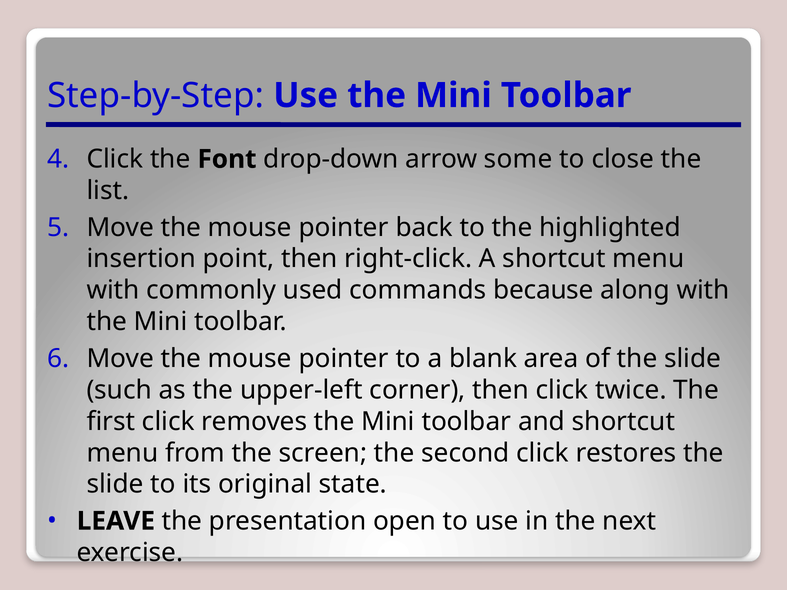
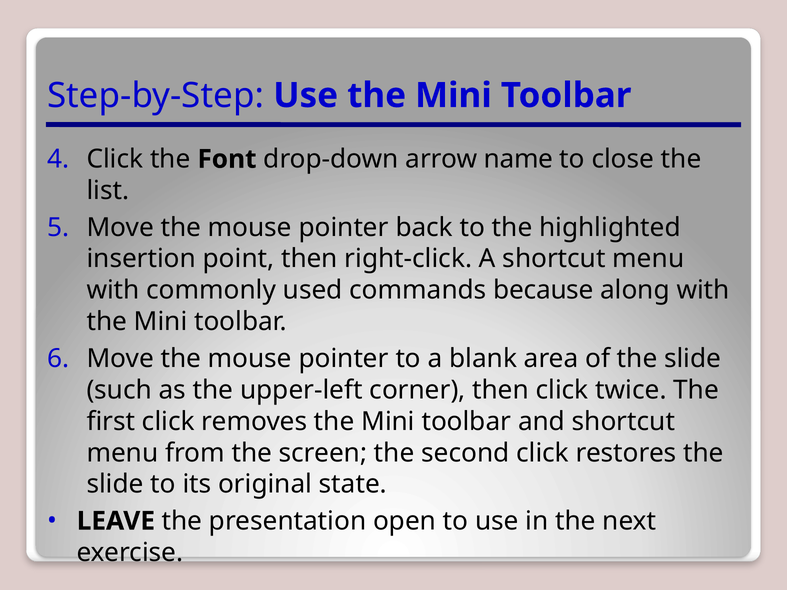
some: some -> name
